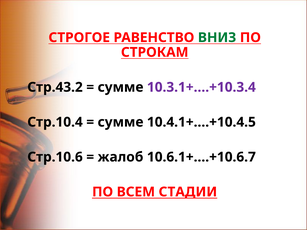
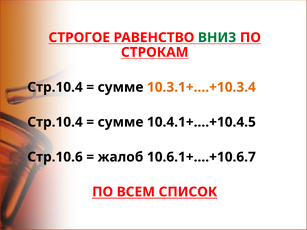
Стр.43.2 at (55, 87): Стр.43.2 -> Стр.10.4
10.3.1+….+10.3.4 colour: purple -> orange
СТАДИИ: СТАДИИ -> СПИСОК
